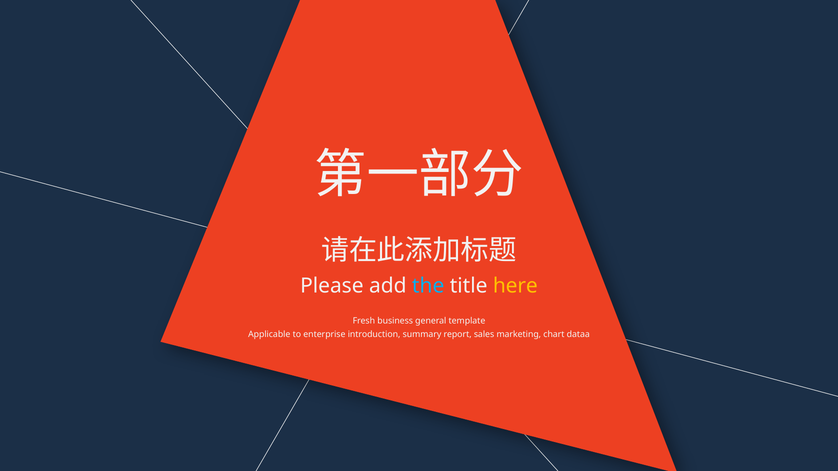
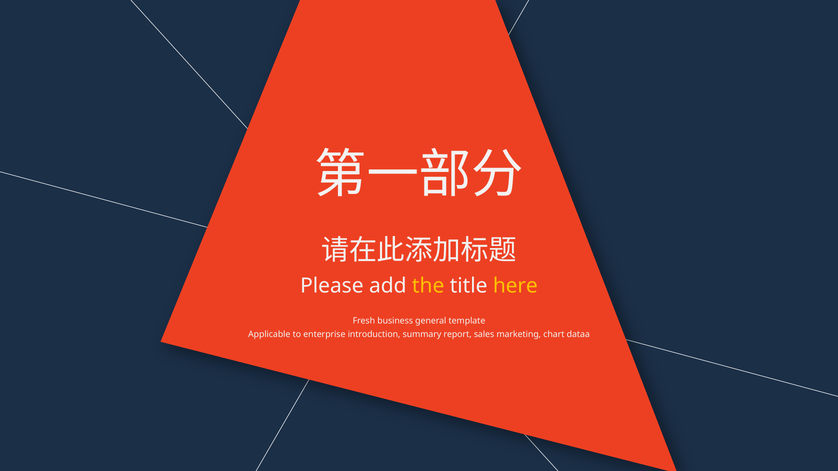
the colour: light blue -> yellow
